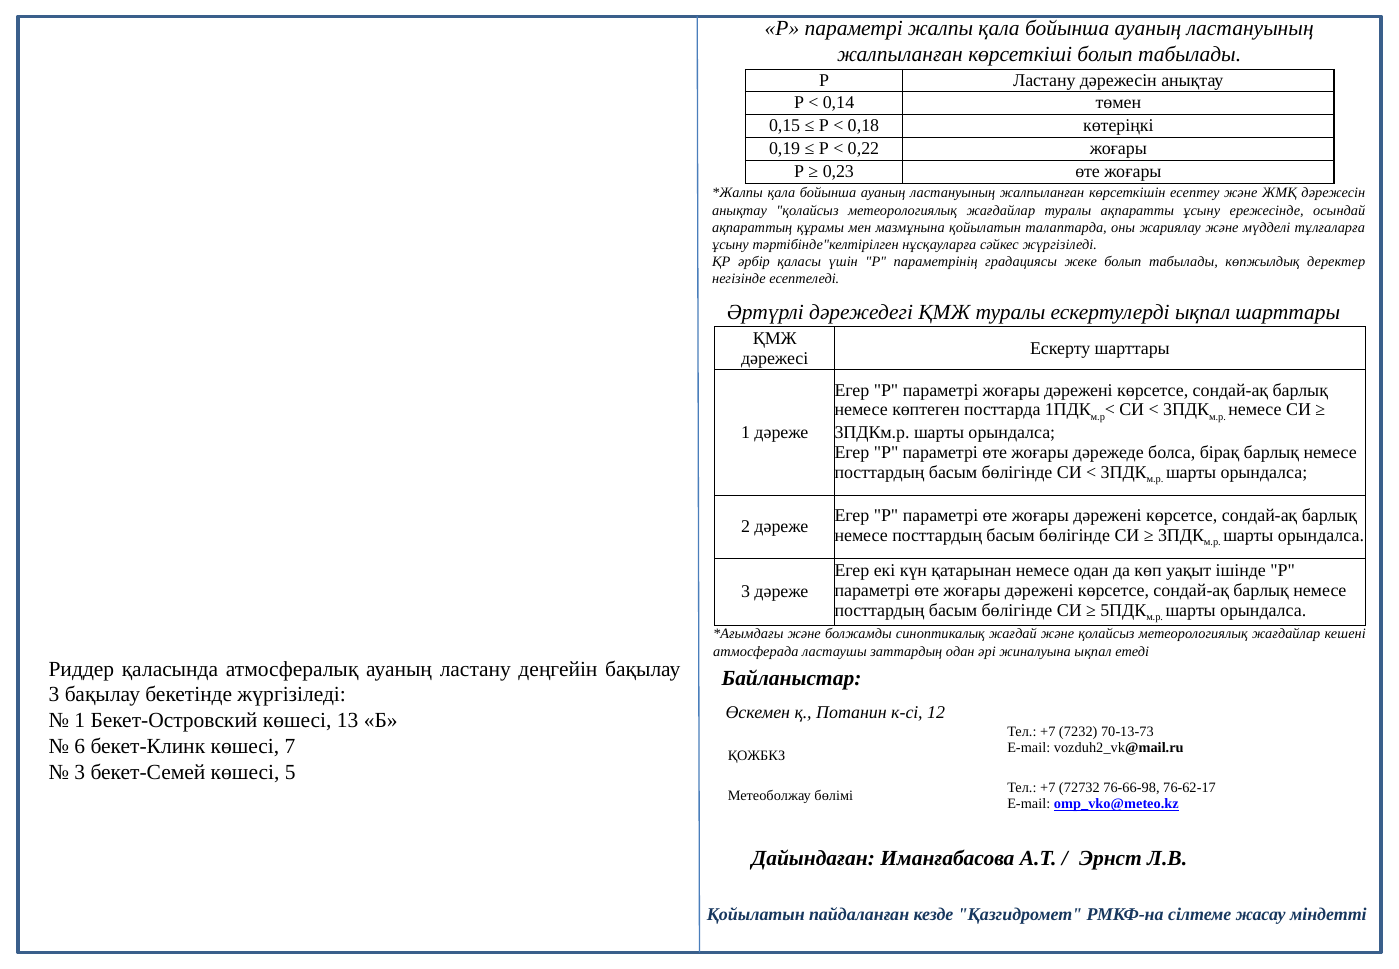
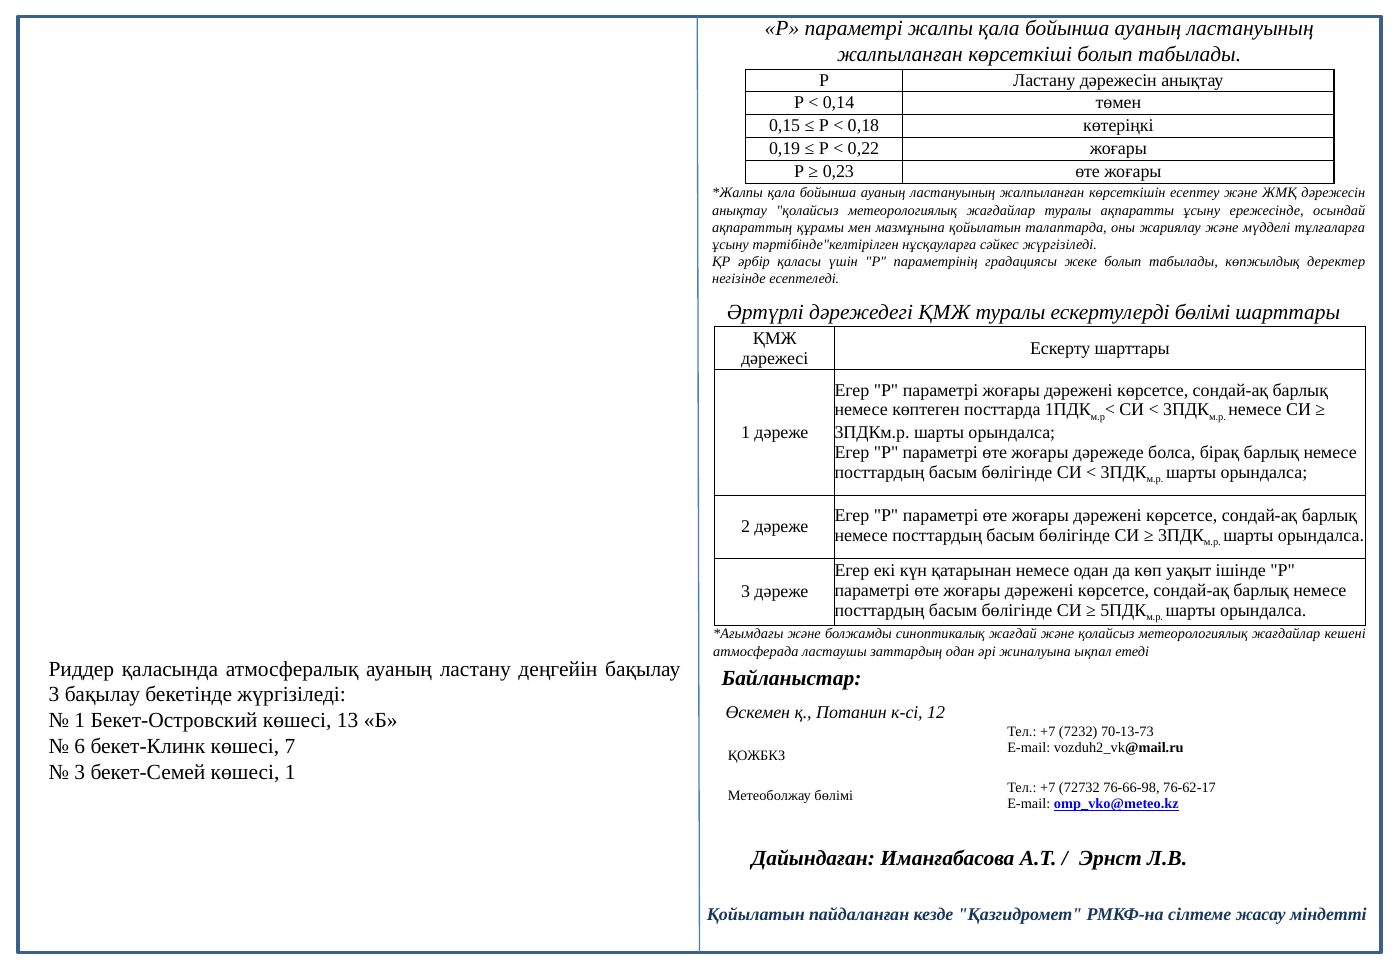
ескертулерді ықпал: ықпал -> бөлімі
көшесі 5: 5 -> 1
